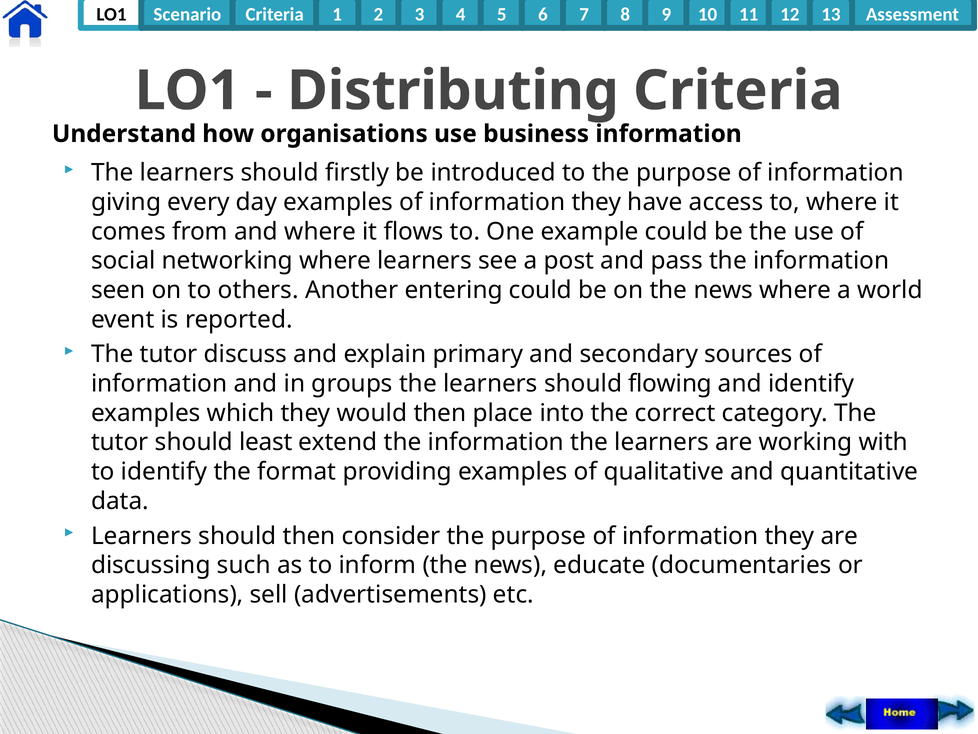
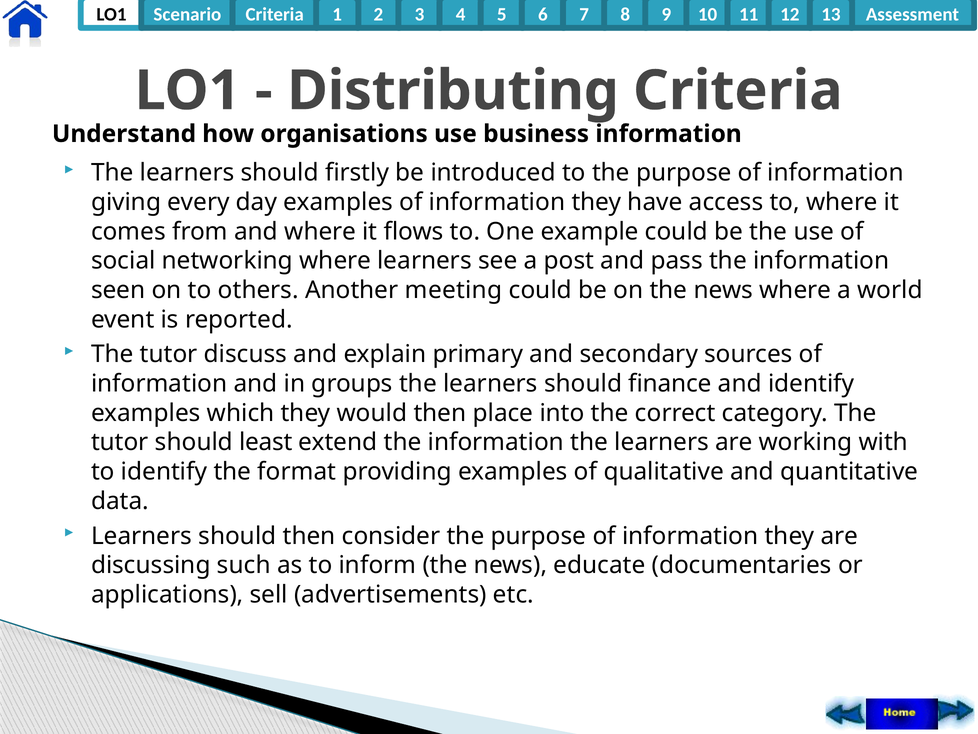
entering: entering -> meeting
flowing: flowing -> finance
